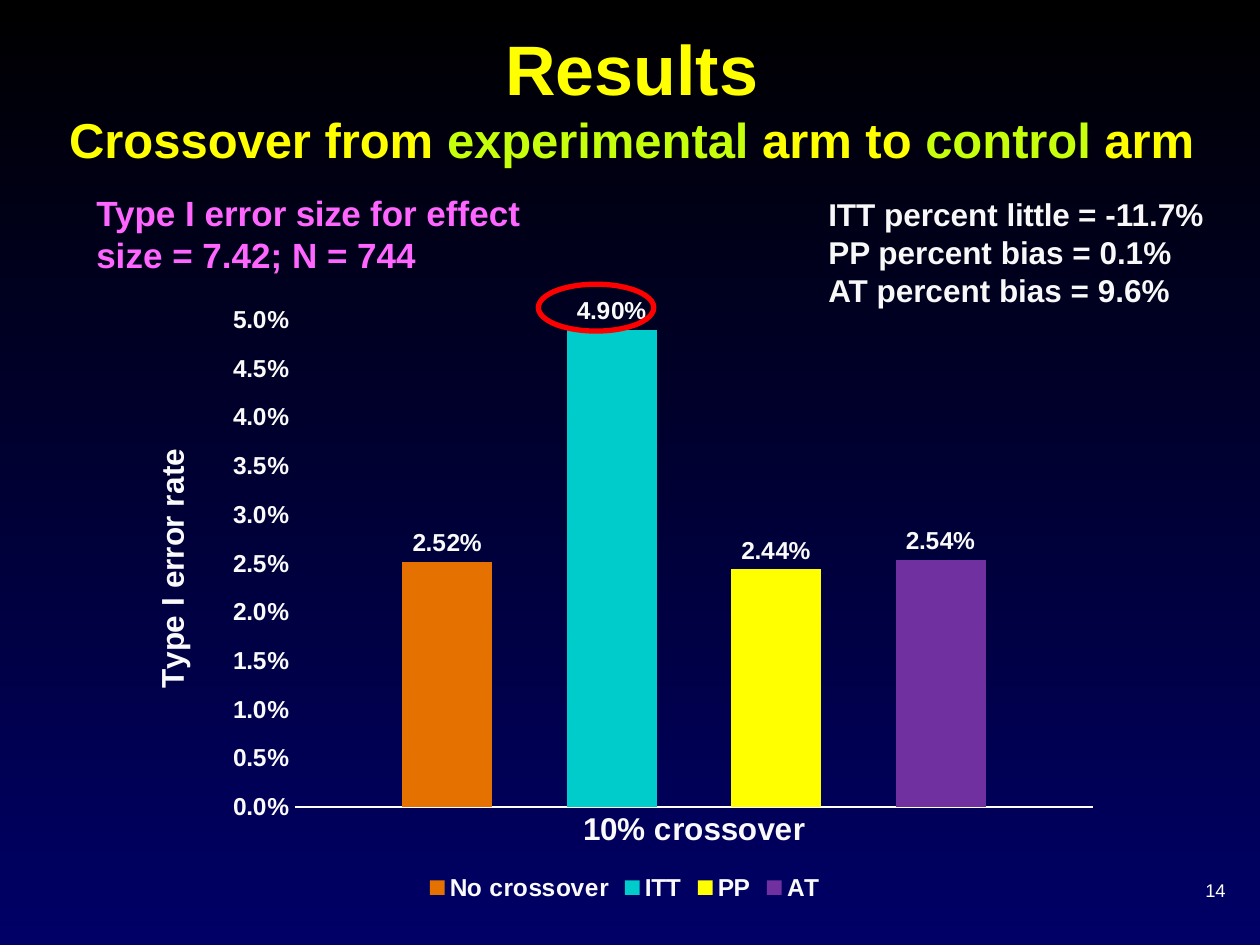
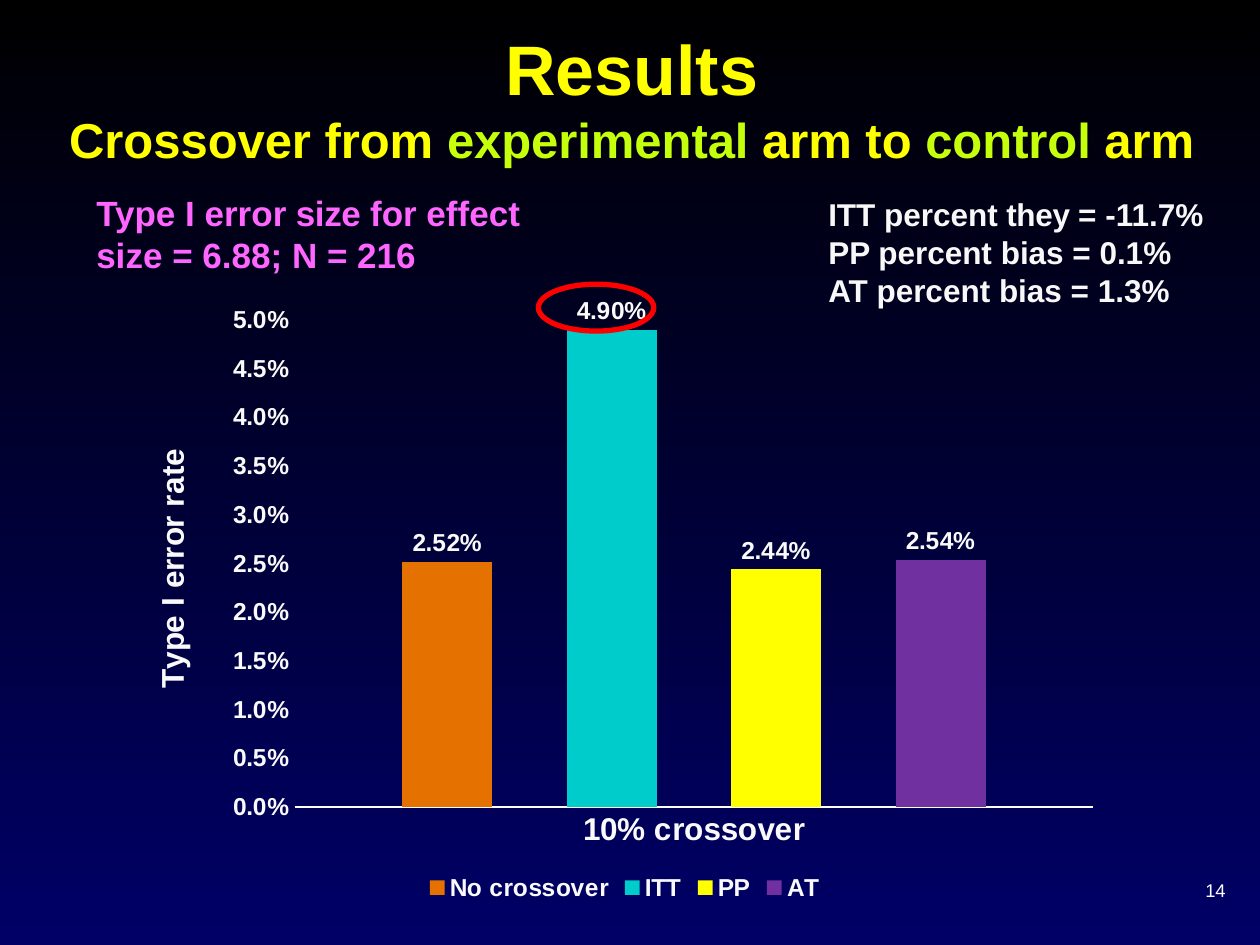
little: little -> they
7.42: 7.42 -> 6.88
744: 744 -> 216
9.6%: 9.6% -> 1.3%
